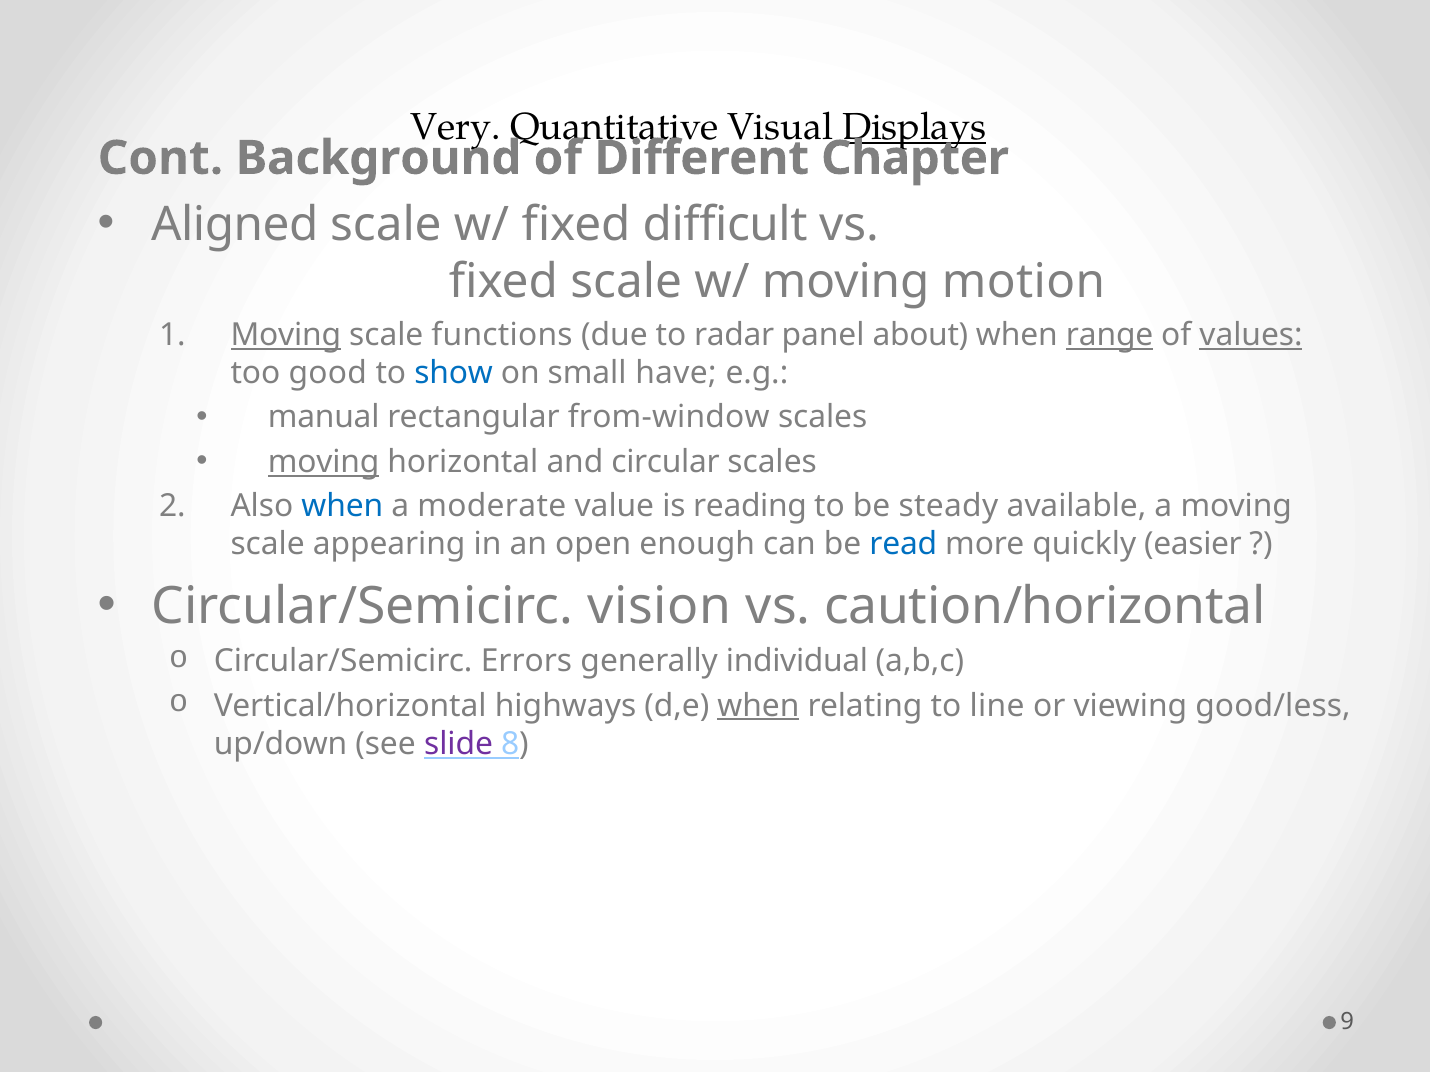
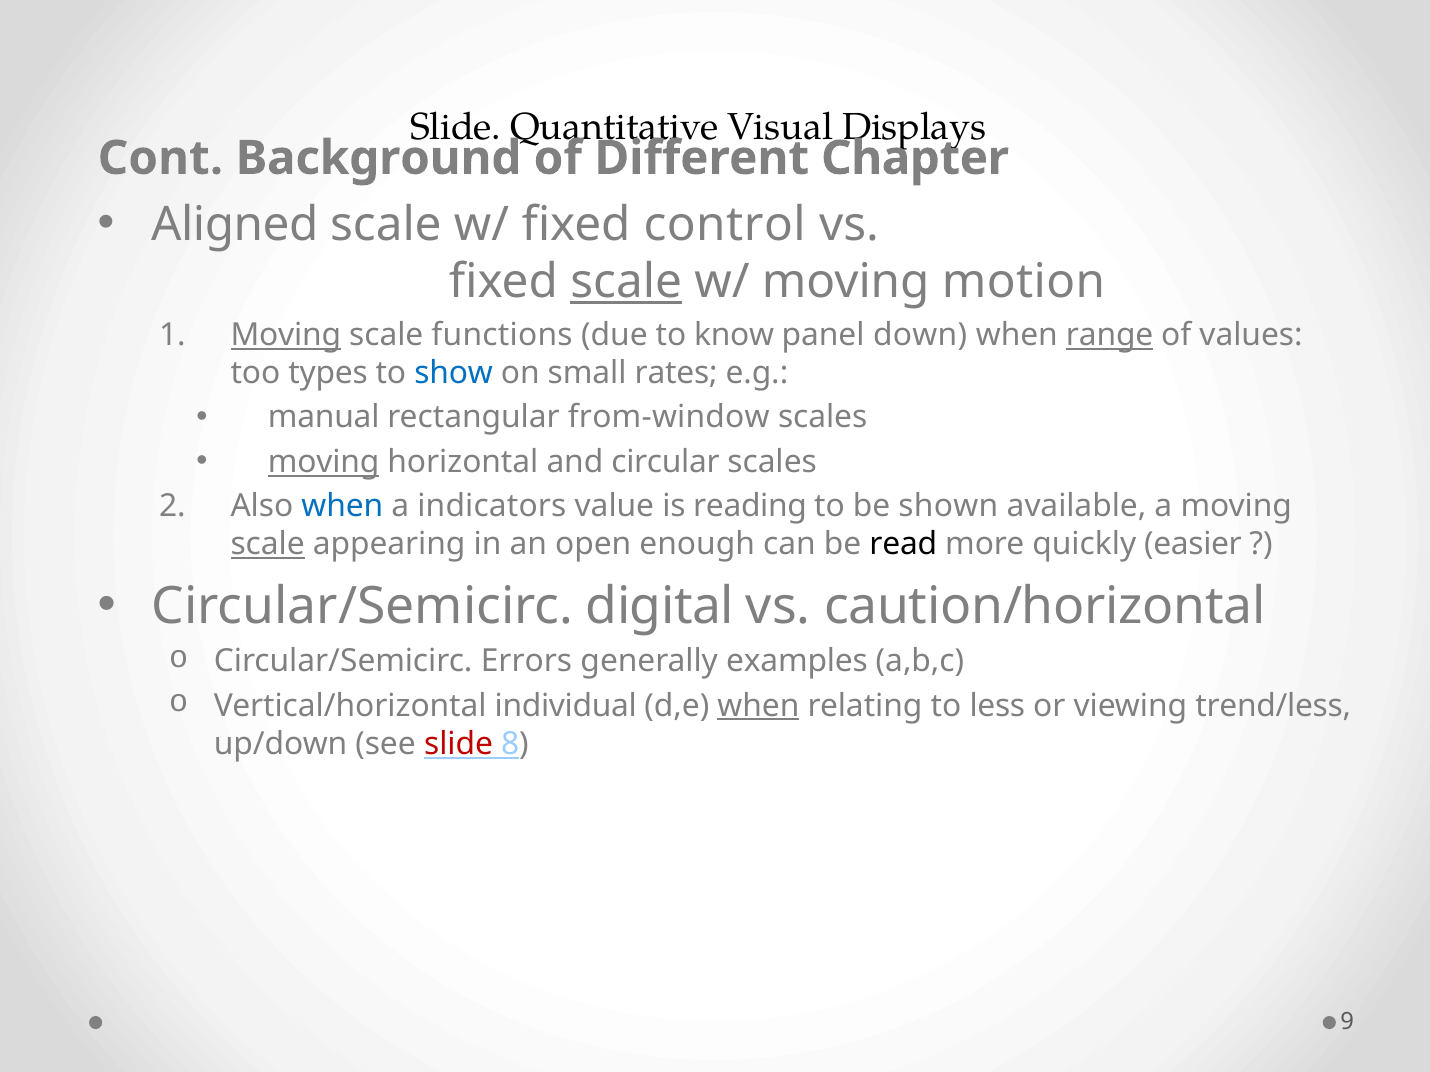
Very at (455, 127): Very -> Slide
Displays underline: present -> none
difficult: difficult -> control
scale at (626, 282) underline: none -> present
radar: radar -> know
about: about -> down
values underline: present -> none
good: good -> types
have: have -> rates
moderate: moderate -> indicators
steady: steady -> shown
scale at (268, 545) underline: none -> present
read colour: blue -> black
vision: vision -> digital
individual: individual -> examples
highways: highways -> individual
line: line -> less
good/less: good/less -> trend/less
slide at (459, 744) colour: purple -> red
